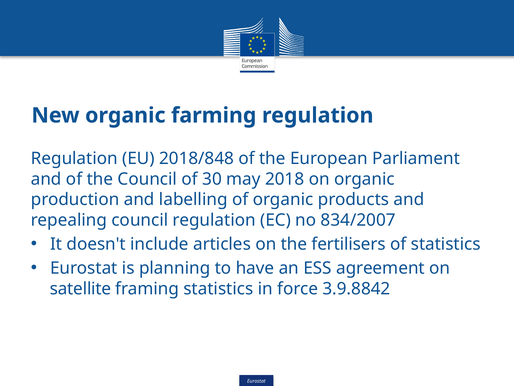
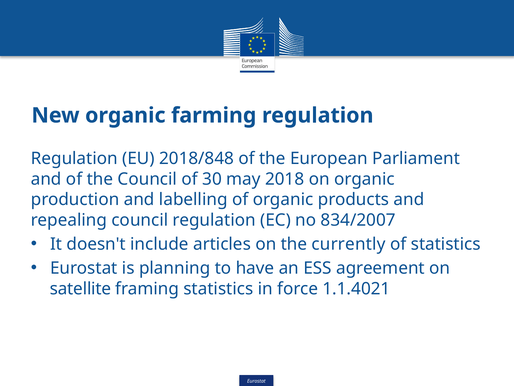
fertilisers: fertilisers -> currently
3.9.8842: 3.9.8842 -> 1.1.4021
